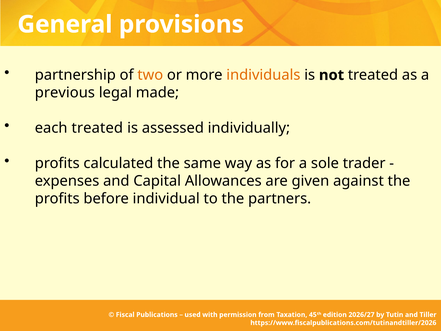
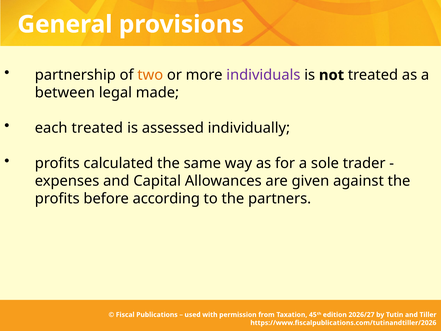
individuals colour: orange -> purple
previous: previous -> between
individual: individual -> according
